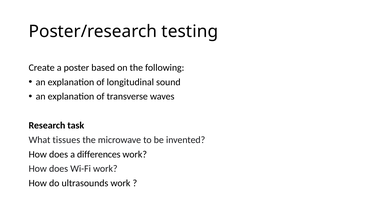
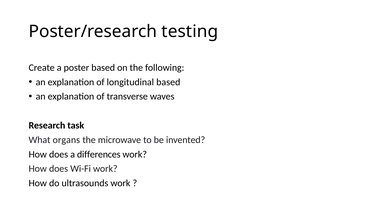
longitudinal sound: sound -> based
tissues: tissues -> organs
